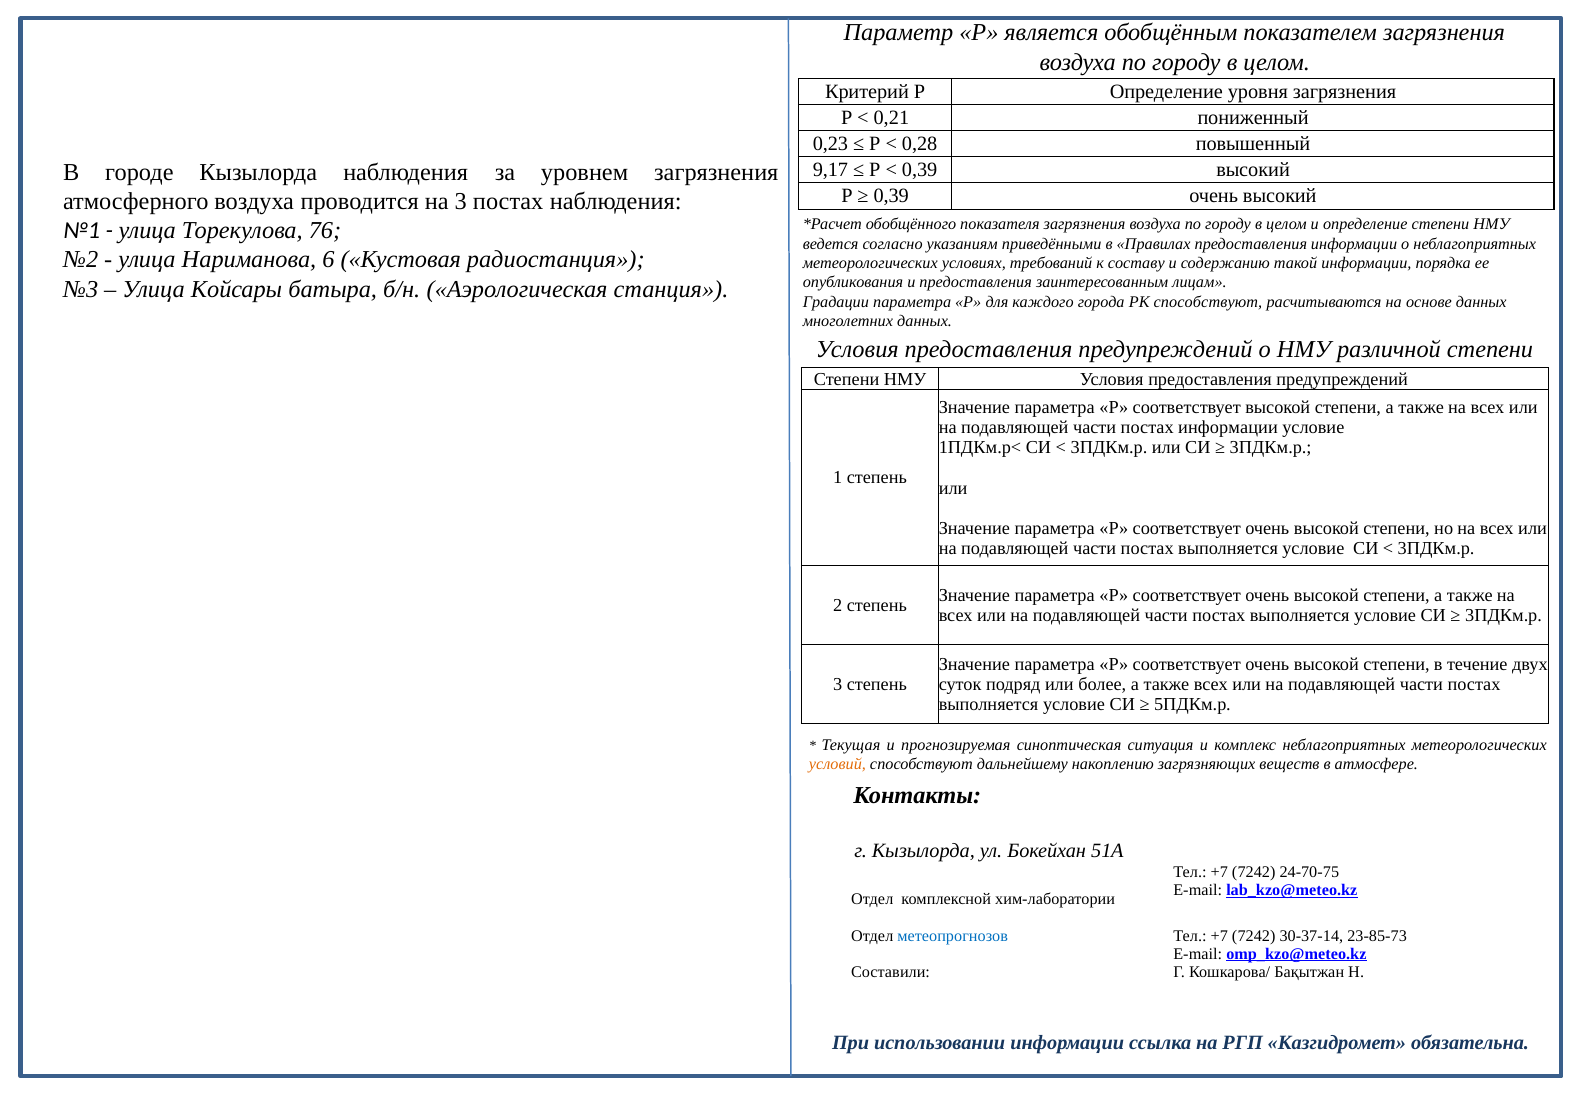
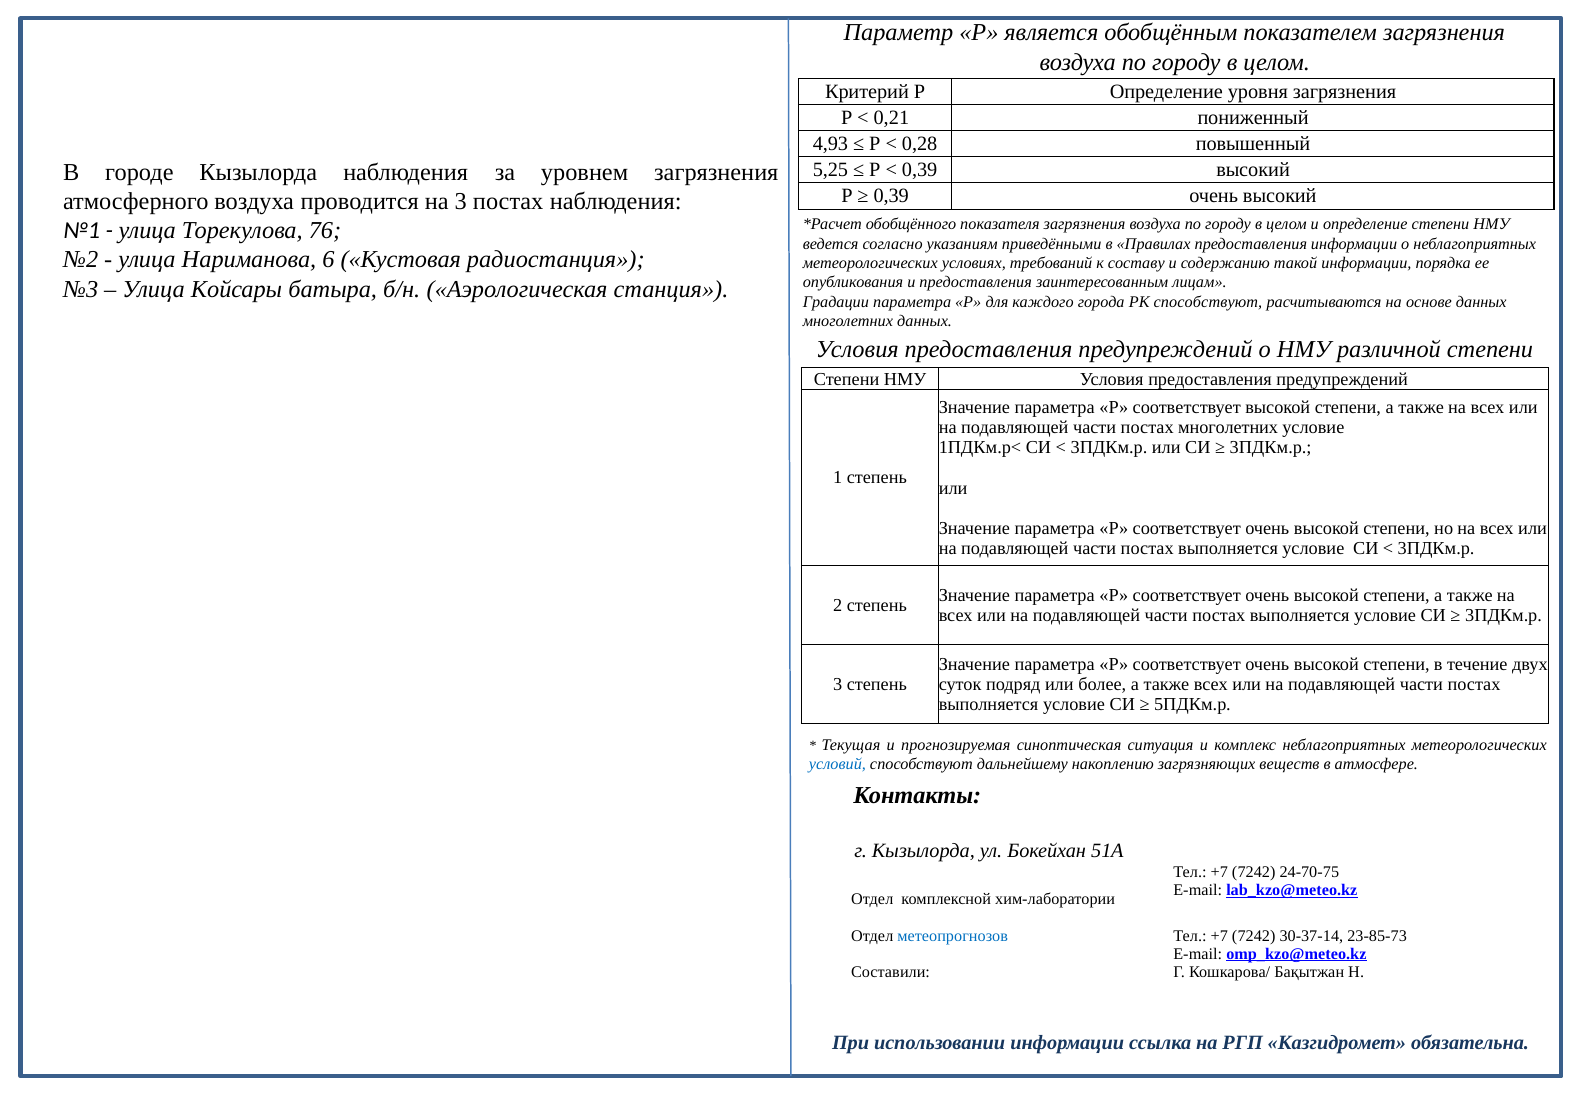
0,23: 0,23 -> 4,93
9,17: 9,17 -> 5,25
постах информации: информации -> многолетних
условий colour: orange -> blue
